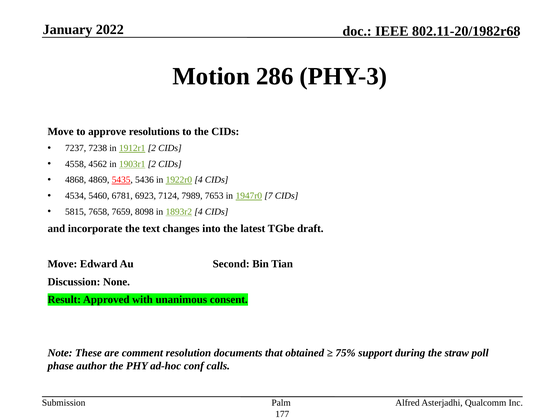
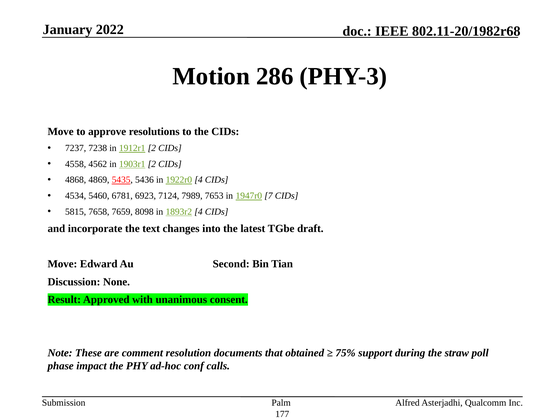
author: author -> impact
